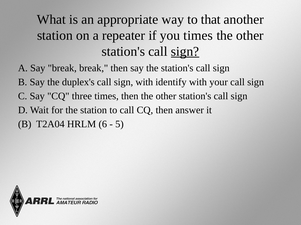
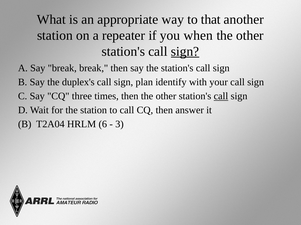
you times: times -> when
sign with: with -> plan
call at (221, 96) underline: none -> present
5: 5 -> 3
